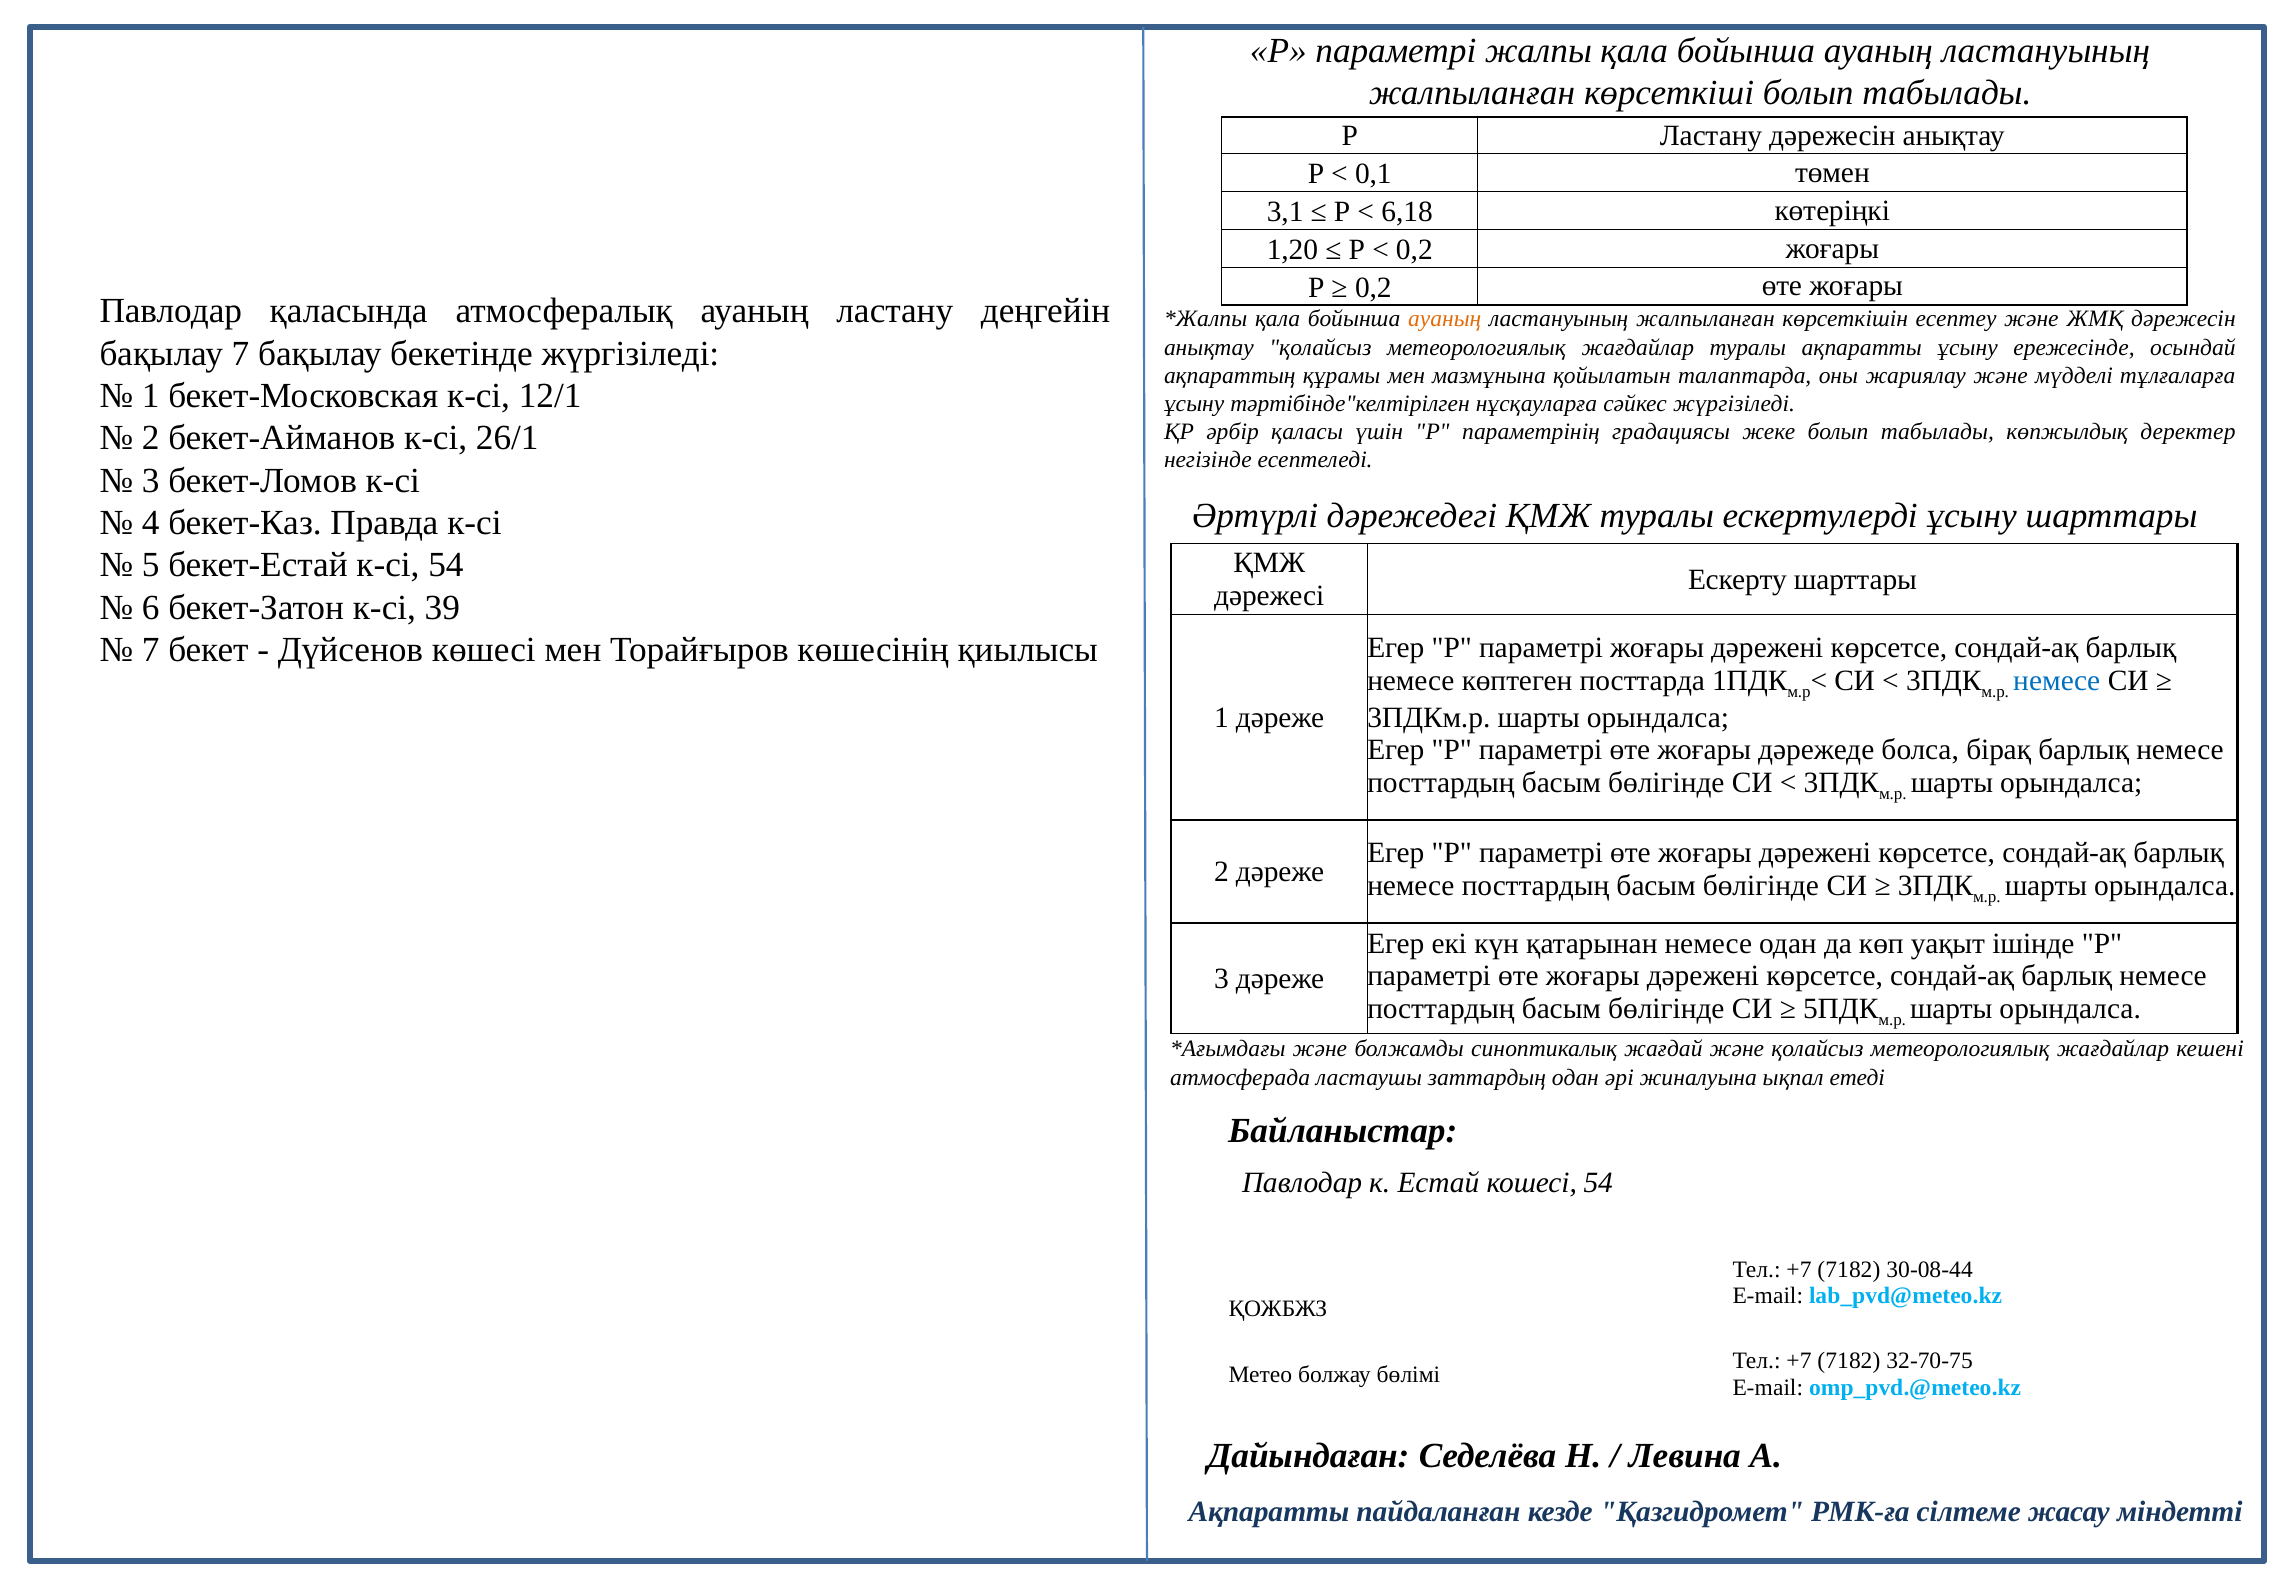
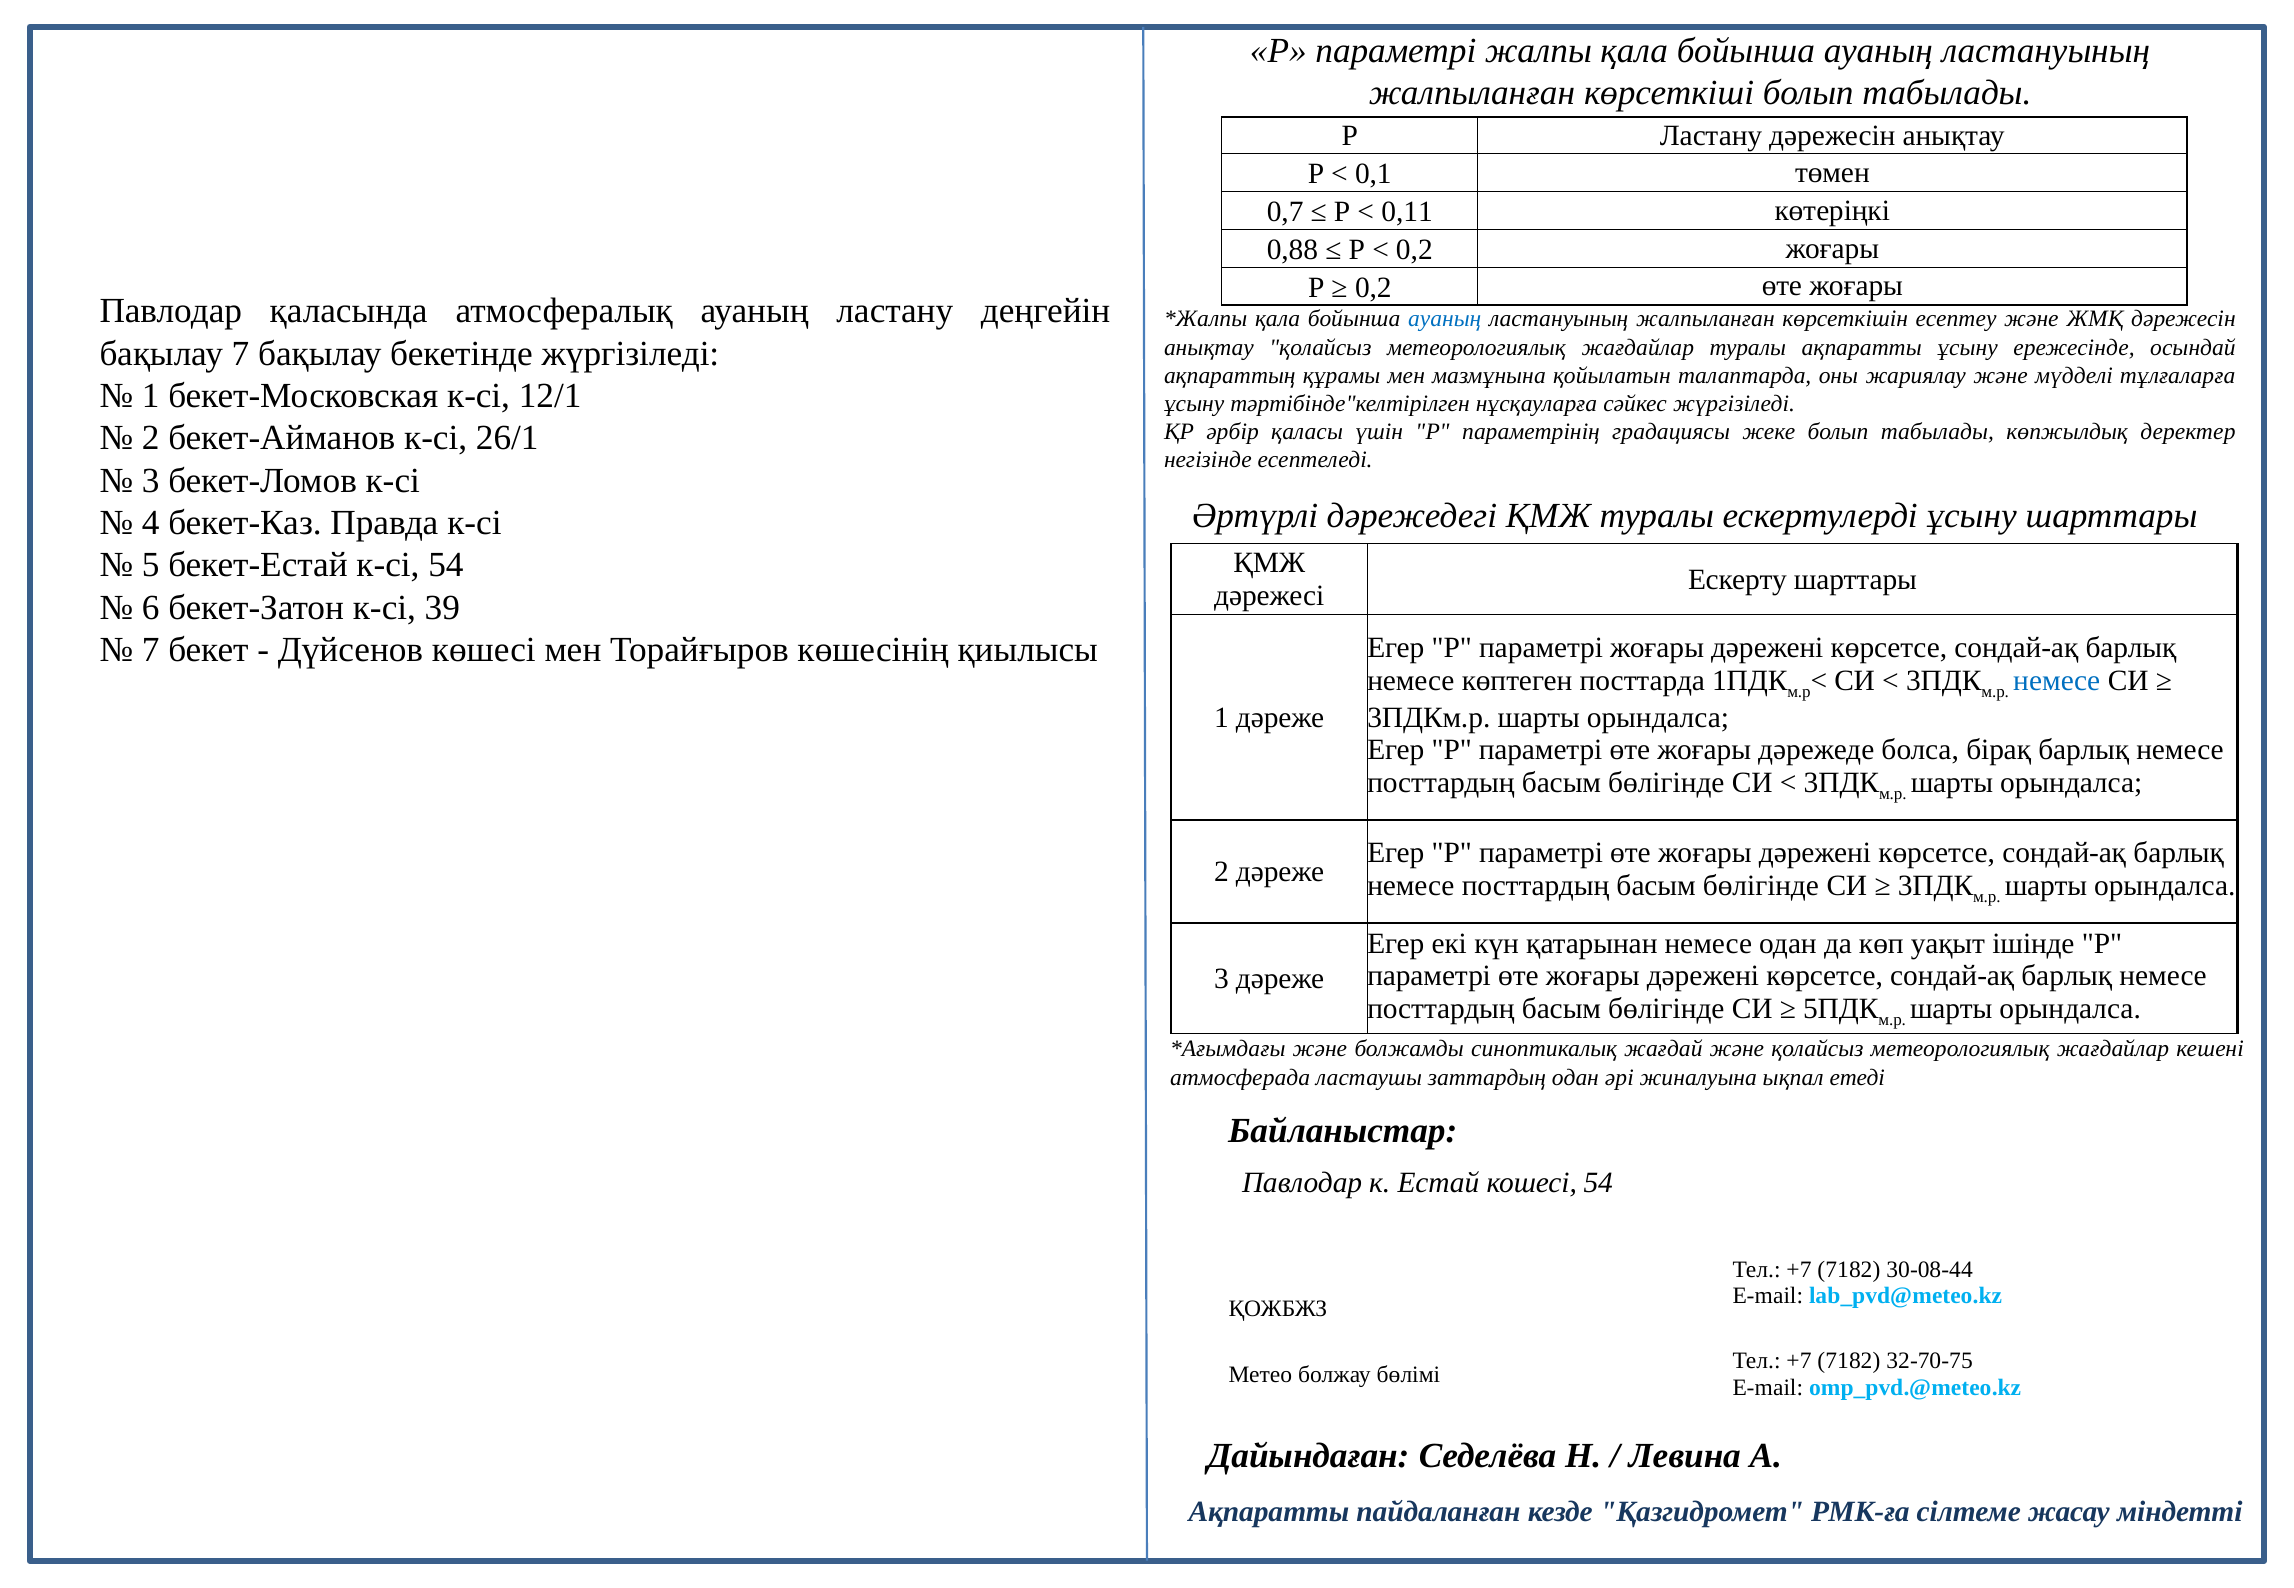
3,1: 3,1 -> 0,7
6,18: 6,18 -> 0,11
1,20: 1,20 -> 0,88
ауаның at (1445, 319) colour: orange -> blue
